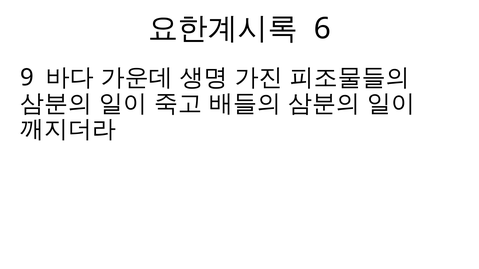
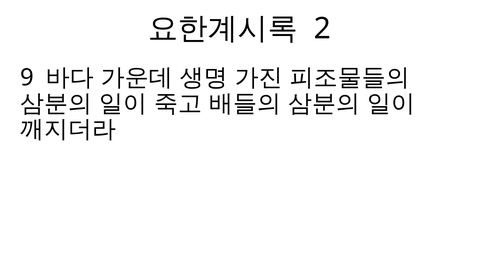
6: 6 -> 2
